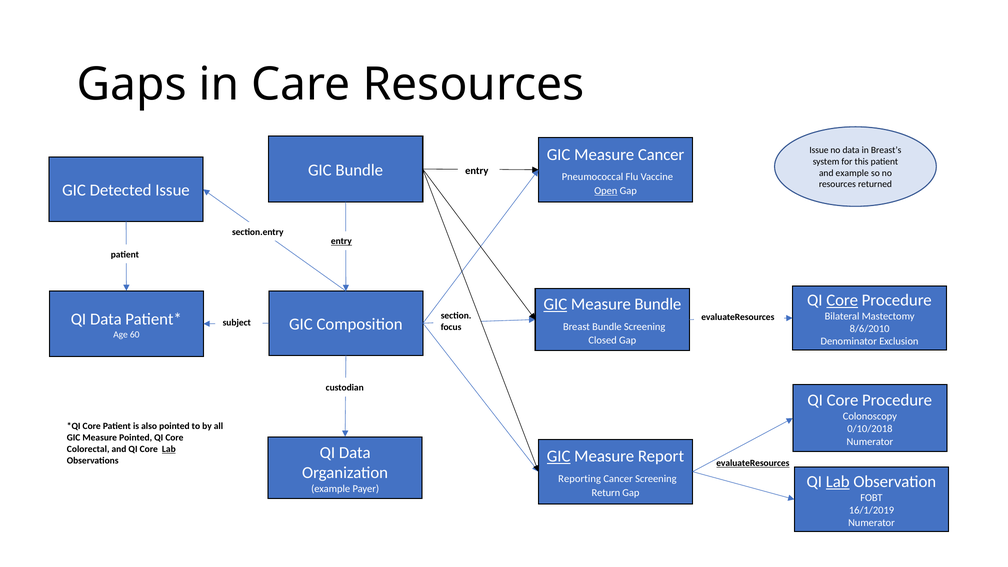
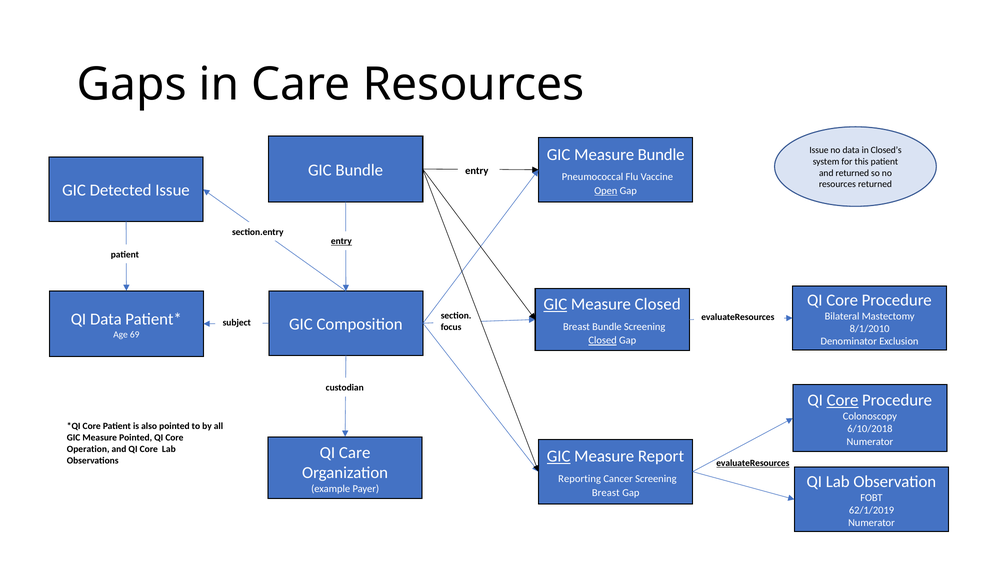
Breast’s: Breast’s -> Closed’s
Measure Cancer: Cancer -> Bundle
and example: example -> returned
Core at (842, 300) underline: present -> none
Measure Bundle: Bundle -> Closed
8/6/2010: 8/6/2010 -> 8/1/2010
60: 60 -> 69
Closed at (603, 340) underline: none -> present
Core at (843, 400) underline: none -> present
0/10/2018: 0/10/2018 -> 6/10/2018
Colorectal: Colorectal -> Operation
Lab at (169, 449) underline: present -> none
Data at (355, 452): Data -> Care
Lab at (838, 482) underline: present -> none
Return at (606, 493): Return -> Breast
16/1/2019: 16/1/2019 -> 62/1/2019
